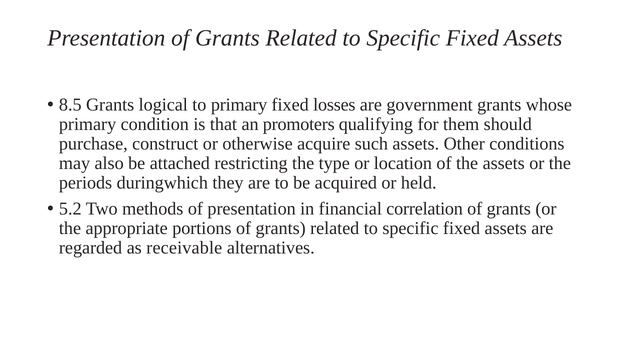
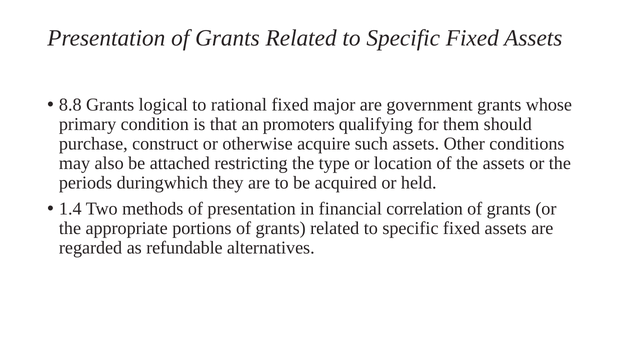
8.5: 8.5 -> 8.8
to primary: primary -> rational
losses: losses -> major
5.2: 5.2 -> 1.4
receivable: receivable -> refundable
